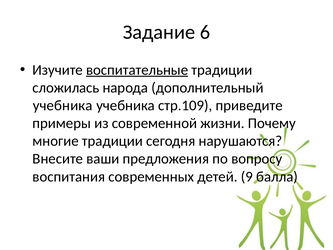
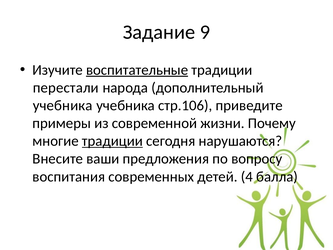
6: 6 -> 9
сложилась: сложилась -> перестали
стр.109: стр.109 -> стр.106
традиции at (112, 141) underline: none -> present
9: 9 -> 4
